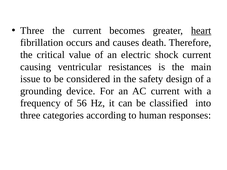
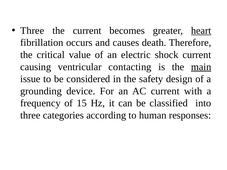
resistances: resistances -> contacting
main underline: none -> present
56: 56 -> 15
